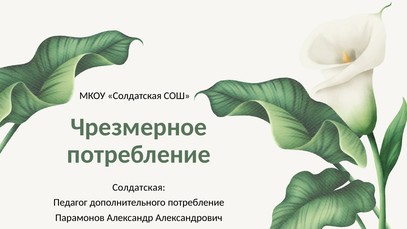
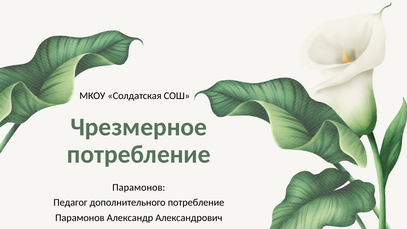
Солдатская at (139, 187): Солдатская -> Парамонов
